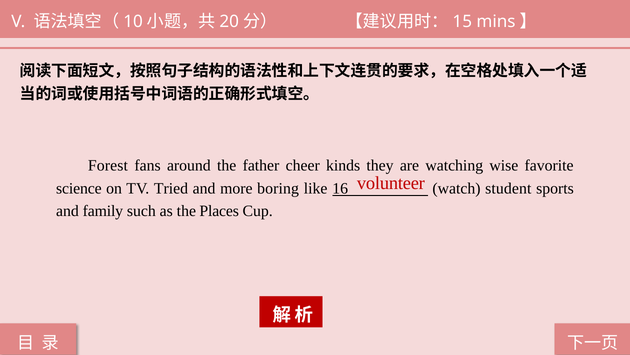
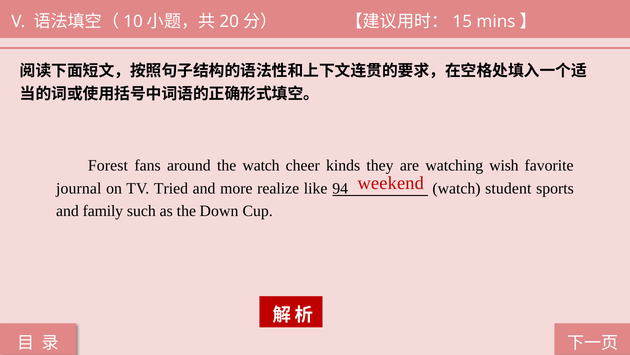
the father: father -> watch
wise: wise -> wish
volunteer: volunteer -> weekend
science: science -> journal
boring: boring -> realize
16: 16 -> 94
Places: Places -> Down
